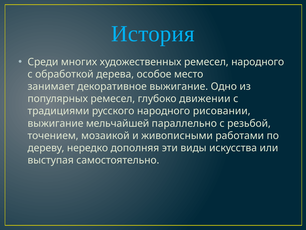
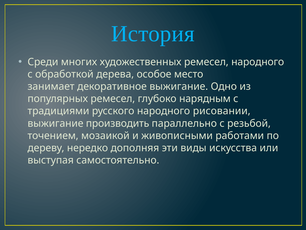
движении: движении -> нарядным
мельчайшей: мельчайшей -> производить
